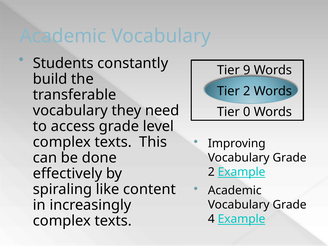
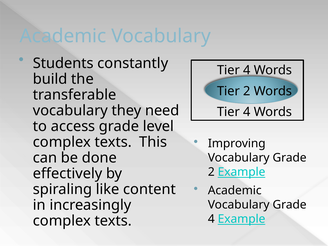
9 at (247, 70): 9 -> 4
0 at (247, 112): 0 -> 4
